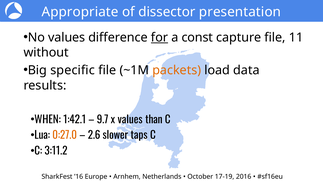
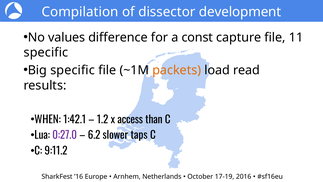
Appropriate: Appropriate -> Compilation
presentation: presentation -> development
for underline: present -> none
without at (46, 52): without -> specific
data: data -> read
9.7: 9.7 -> 1.2
x values: values -> access
0:27.0 colour: orange -> purple
2.6: 2.6 -> 6.2
3:11.2: 3:11.2 -> 9:11.2
